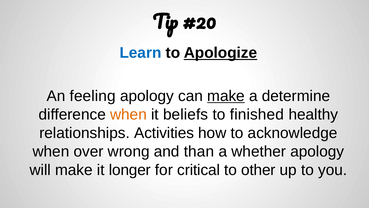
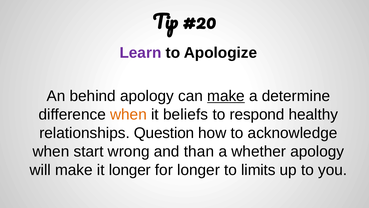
Learn colour: blue -> purple
Apologize underline: present -> none
feeling: feeling -> behind
finished: finished -> respond
Activities: Activities -> Question
over: over -> start
for critical: critical -> longer
other: other -> limits
